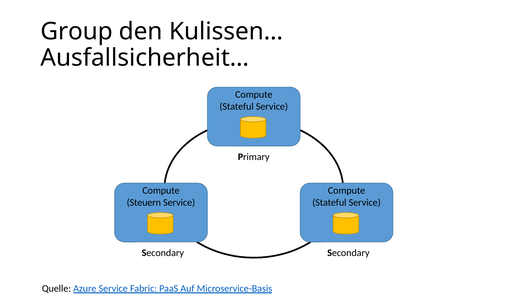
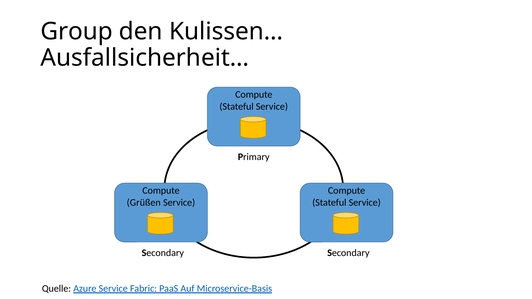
Steuern: Steuern -> Grüßen
